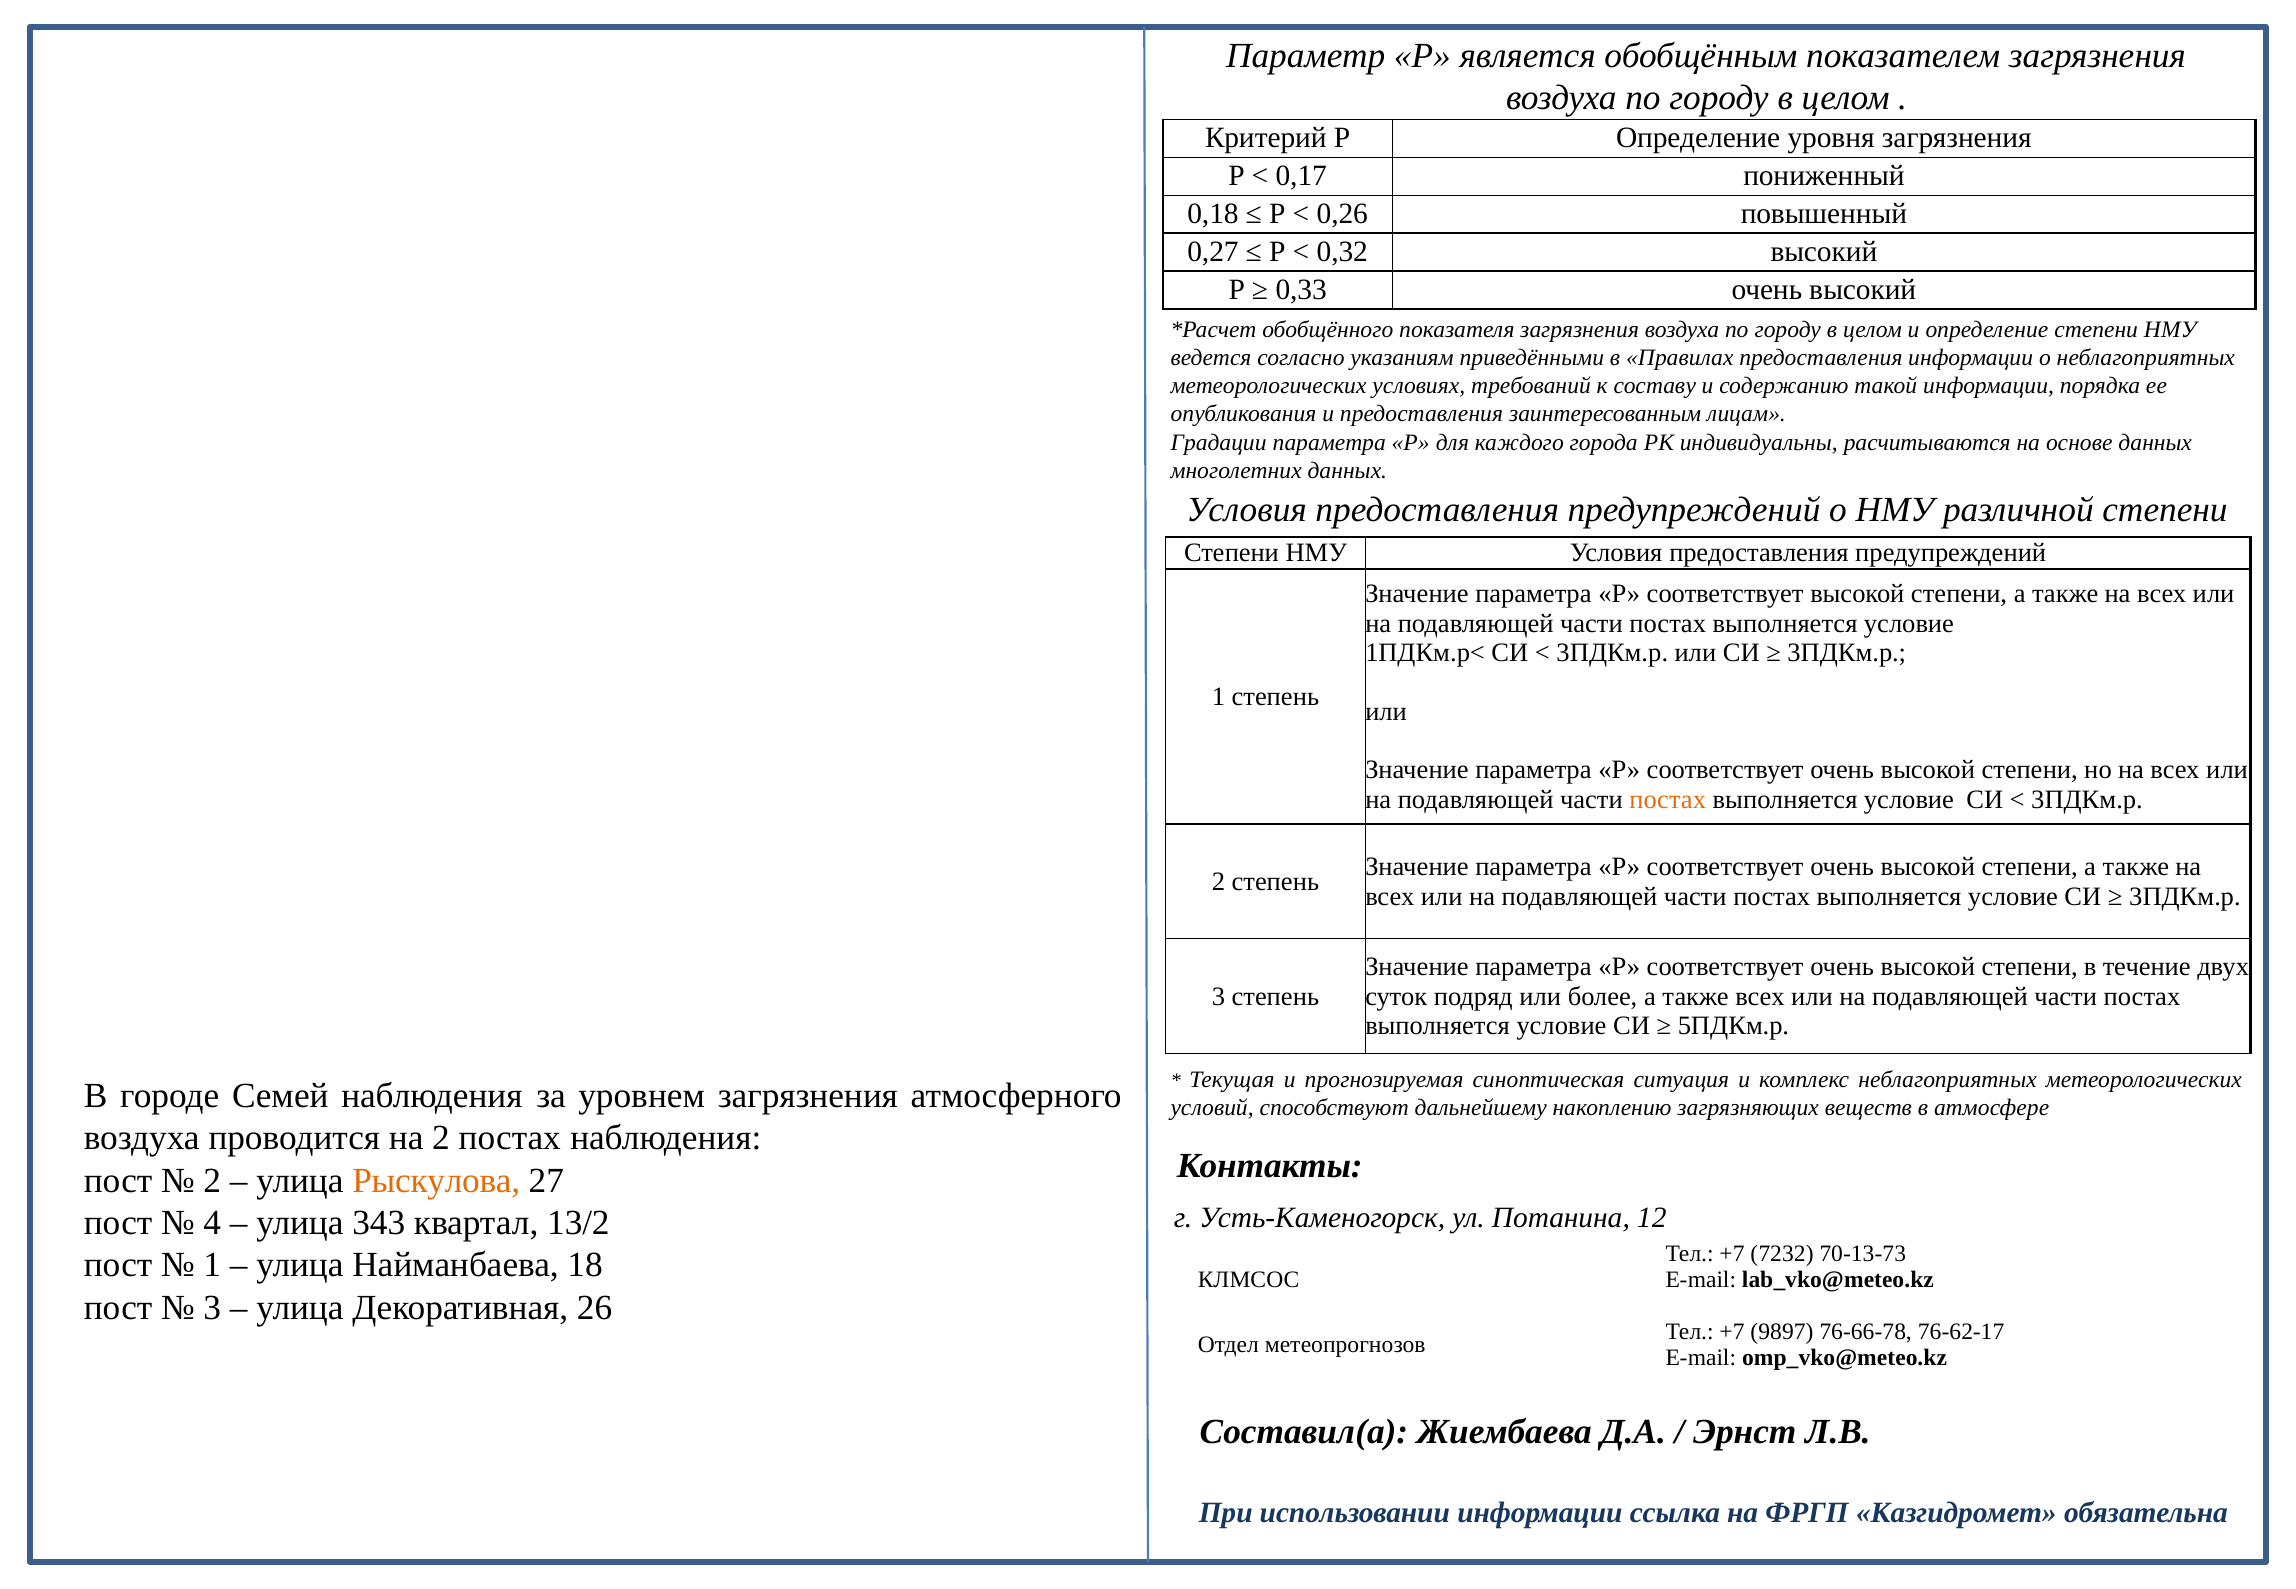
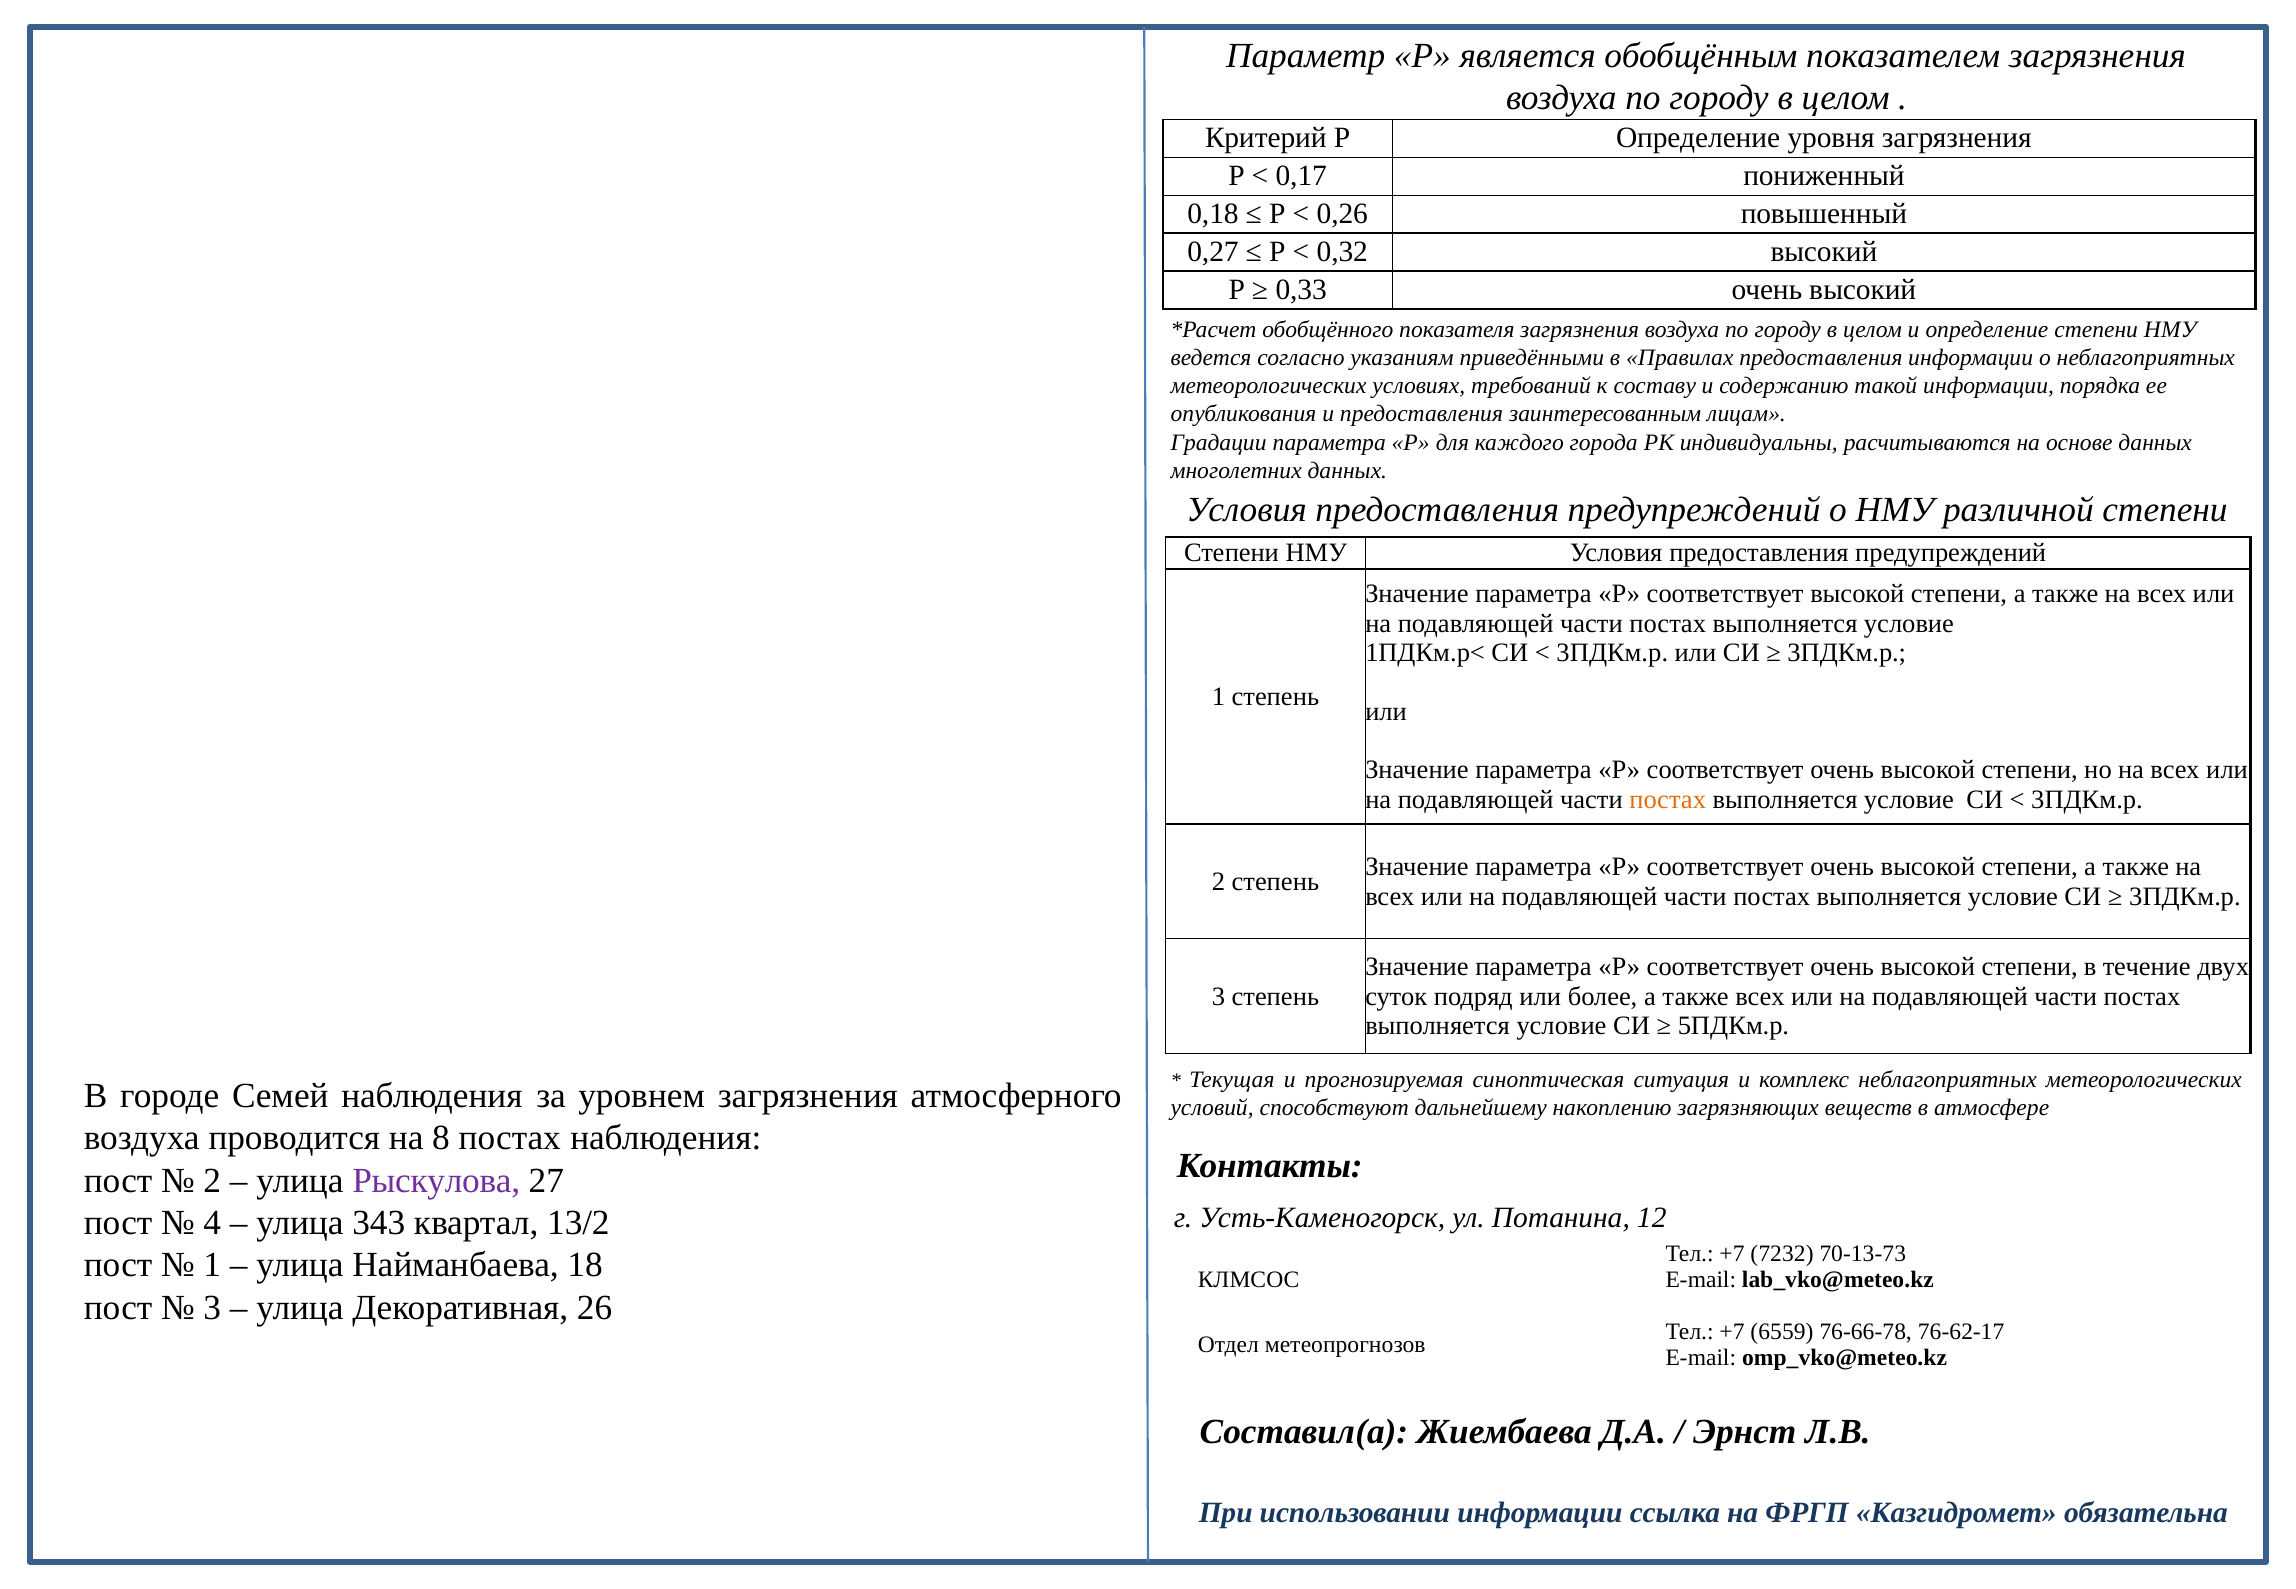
на 2: 2 -> 8
Рыскулова colour: orange -> purple
9897: 9897 -> 6559
